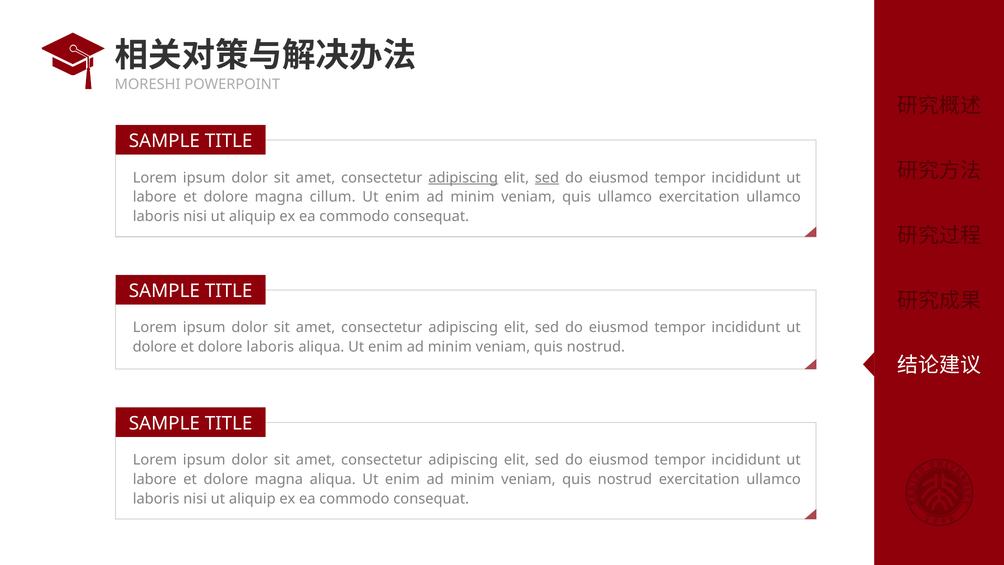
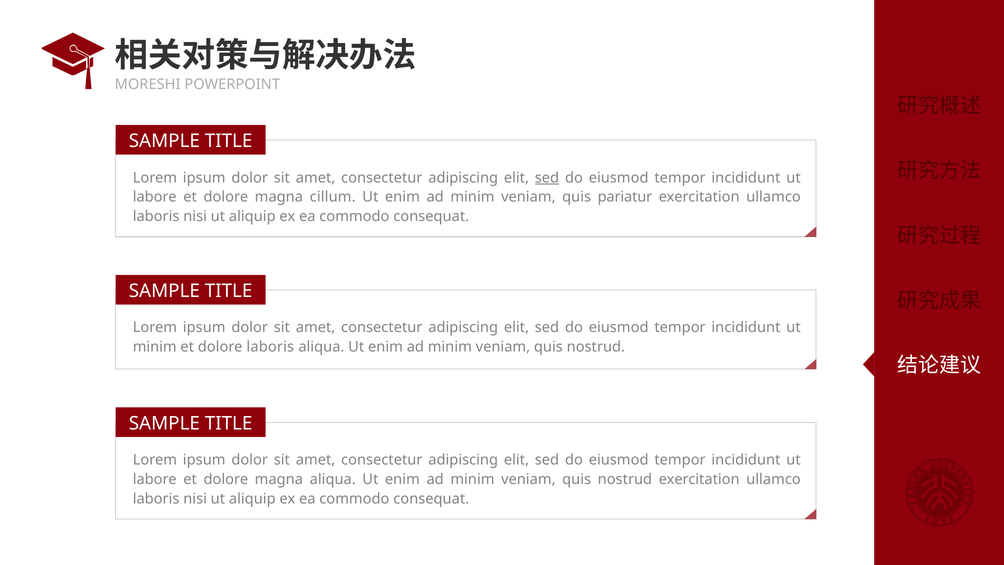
adipiscing at (463, 178) underline: present -> none
quis ullamco: ullamco -> pariatur
dolore at (155, 347): dolore -> minim
